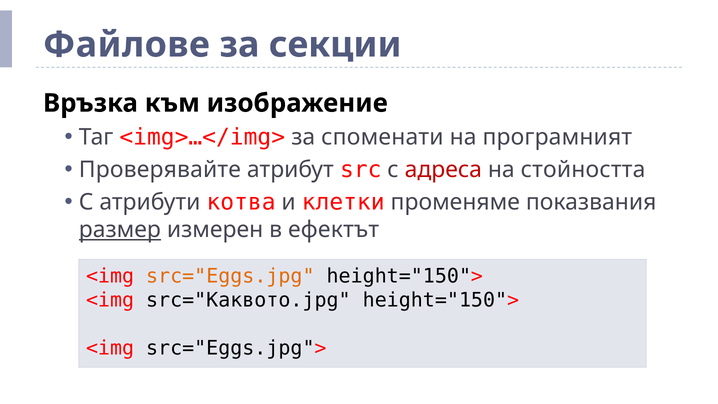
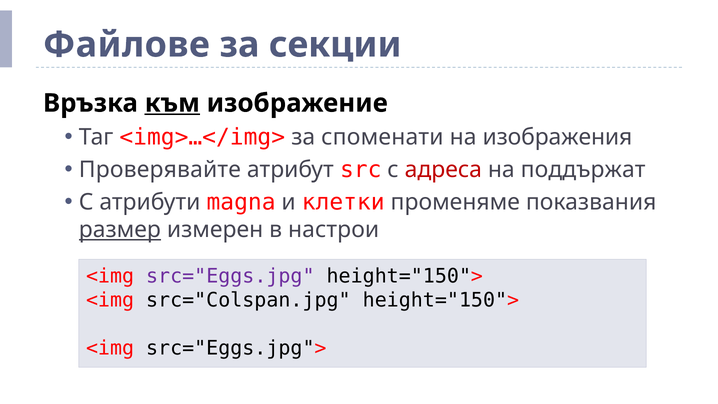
към underline: none -> present
програмният: програмният -> изображения
стойността: стойността -> поддържат
котва: котва -> magna
ефектът: ефектът -> настрои
src="Eggs.jpg colour: orange -> purple
src="Каквото.jpg: src="Каквото.jpg -> src="Colspan.jpg
